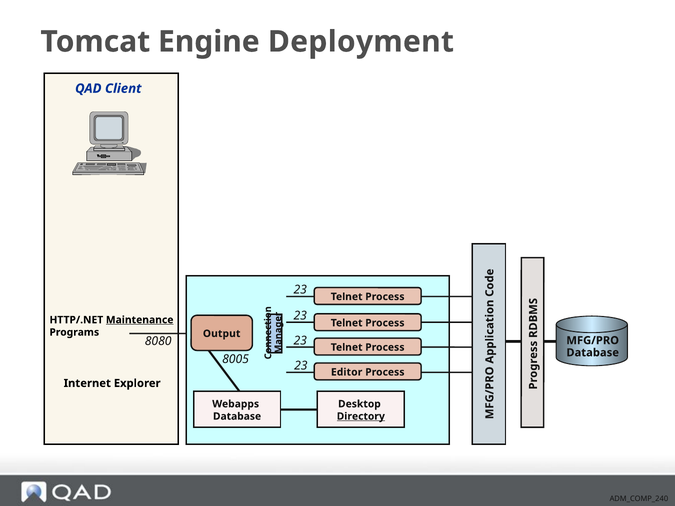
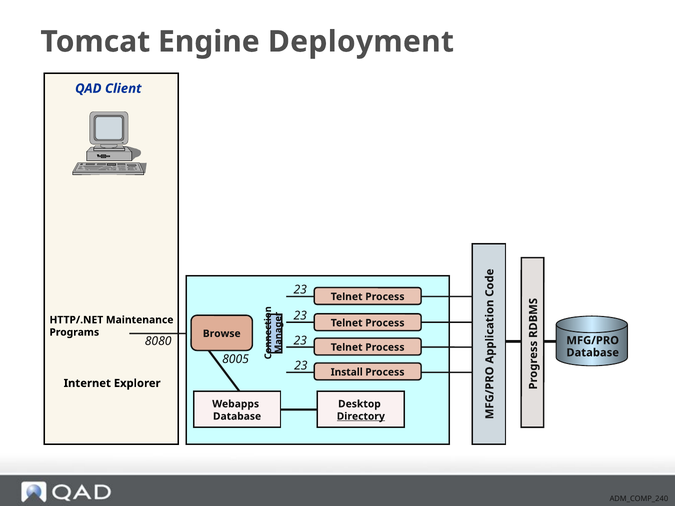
Maintenance underline: present -> none
Output: Output -> Browse
Editor: Editor -> Install
